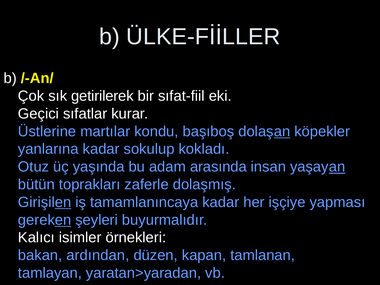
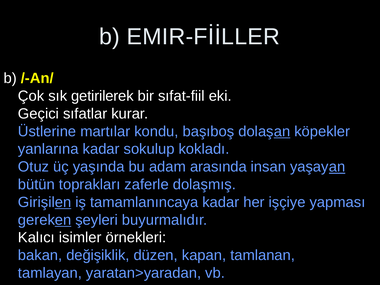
ÜLKE-FİİLLER: ÜLKE-FİİLLER -> EMIR-FİİLLER
ardından: ardından -> değişiklik
